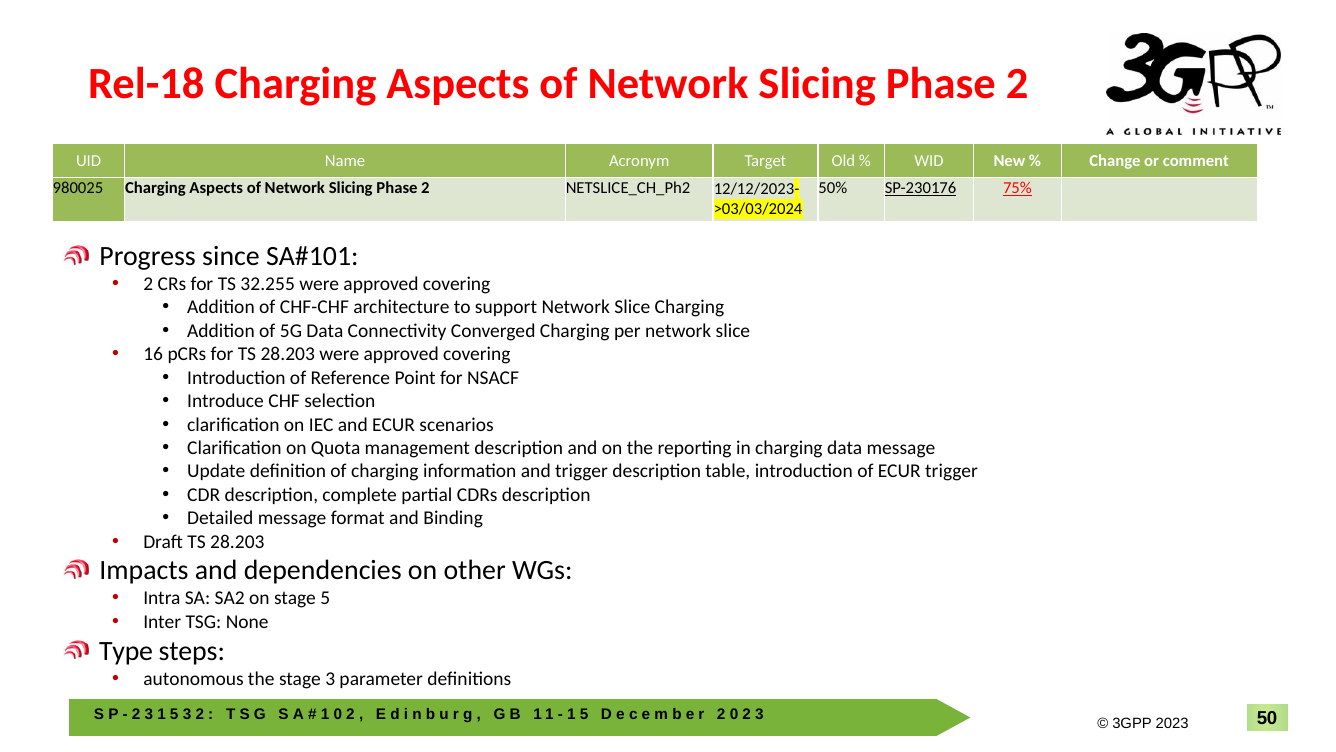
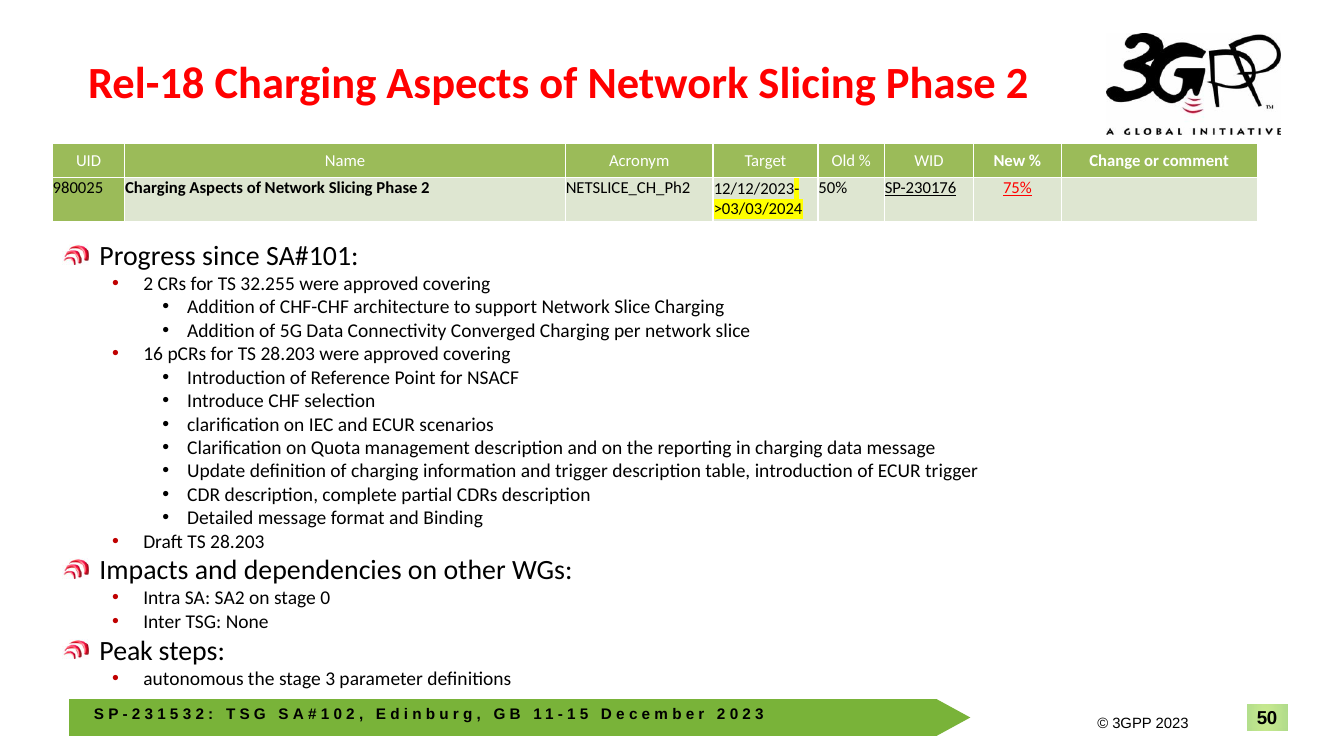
stage 5: 5 -> 0
Type: Type -> Peak
